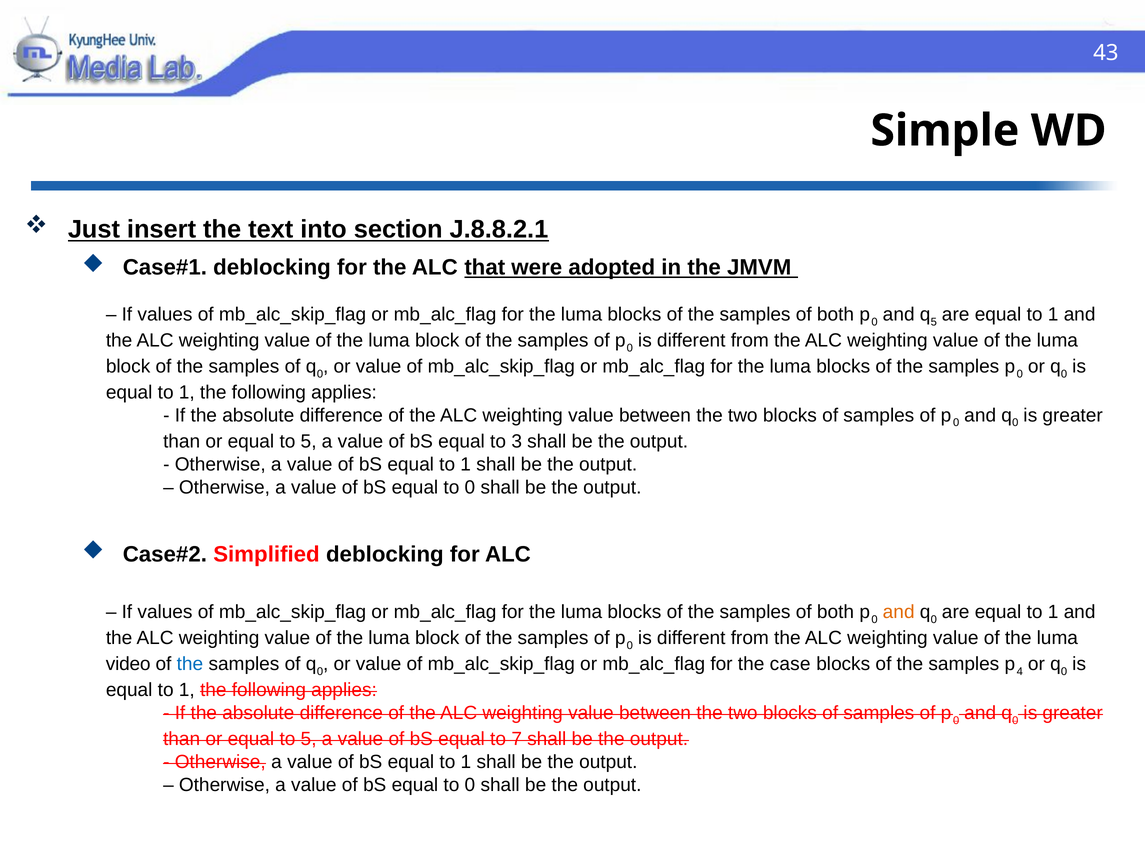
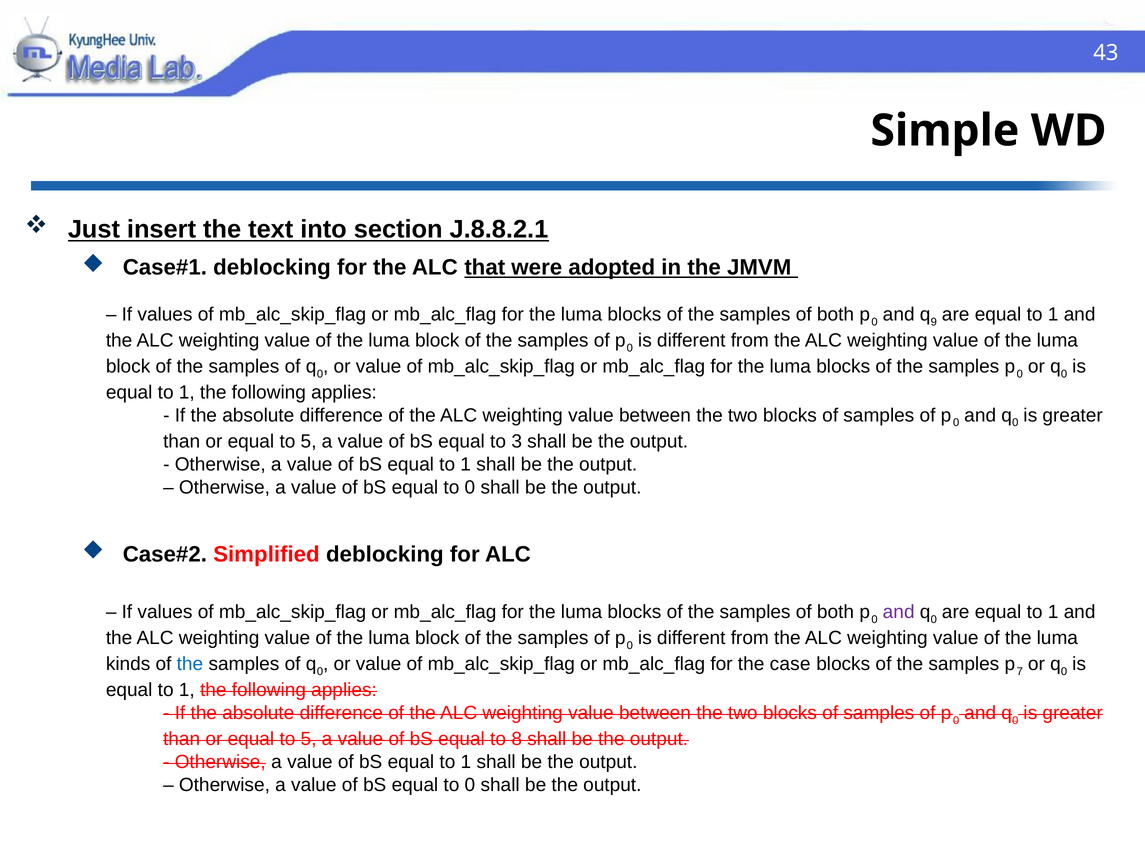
5 at (934, 322): 5 -> 9
and at (899, 612) colour: orange -> purple
video: video -> kinds
4: 4 -> 7
7: 7 -> 8
